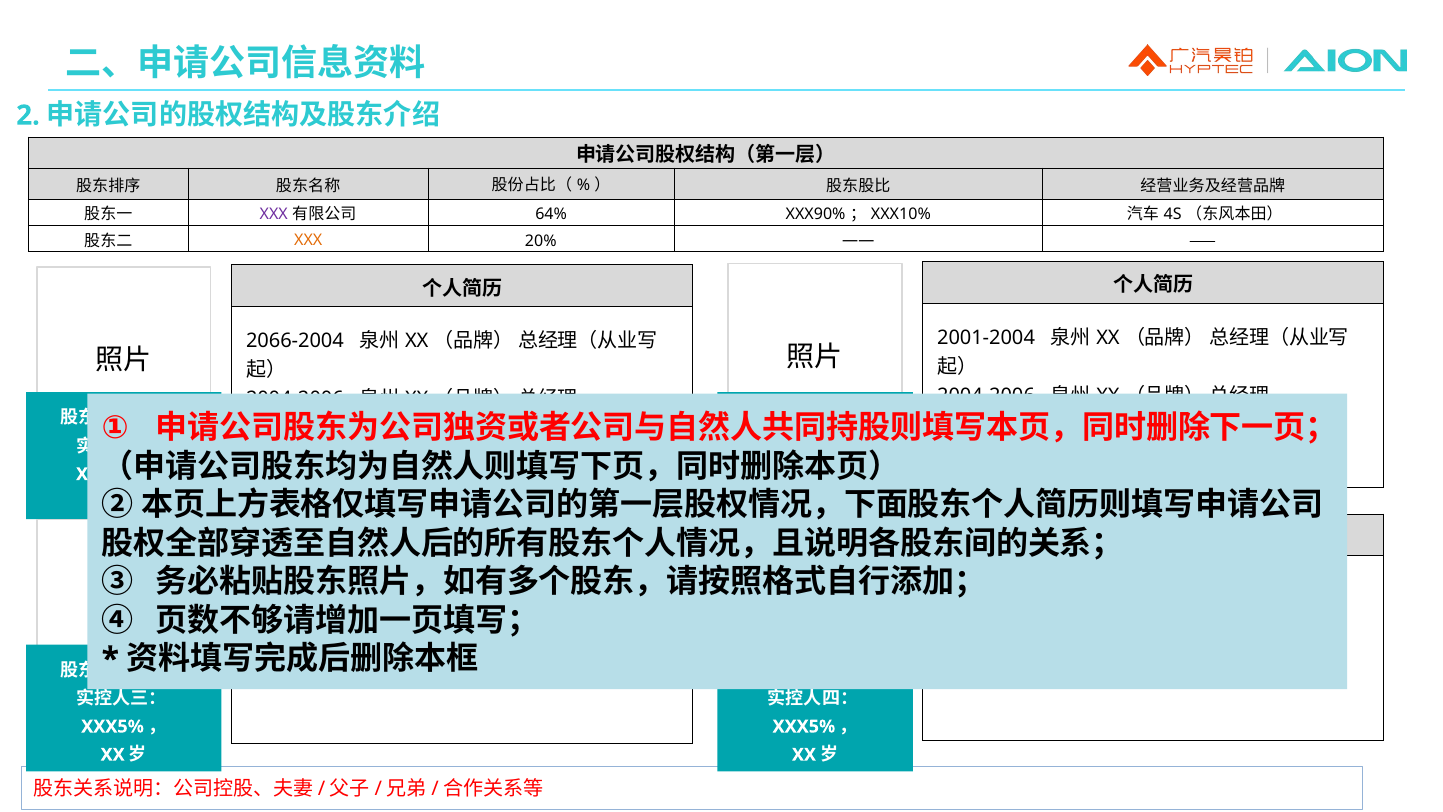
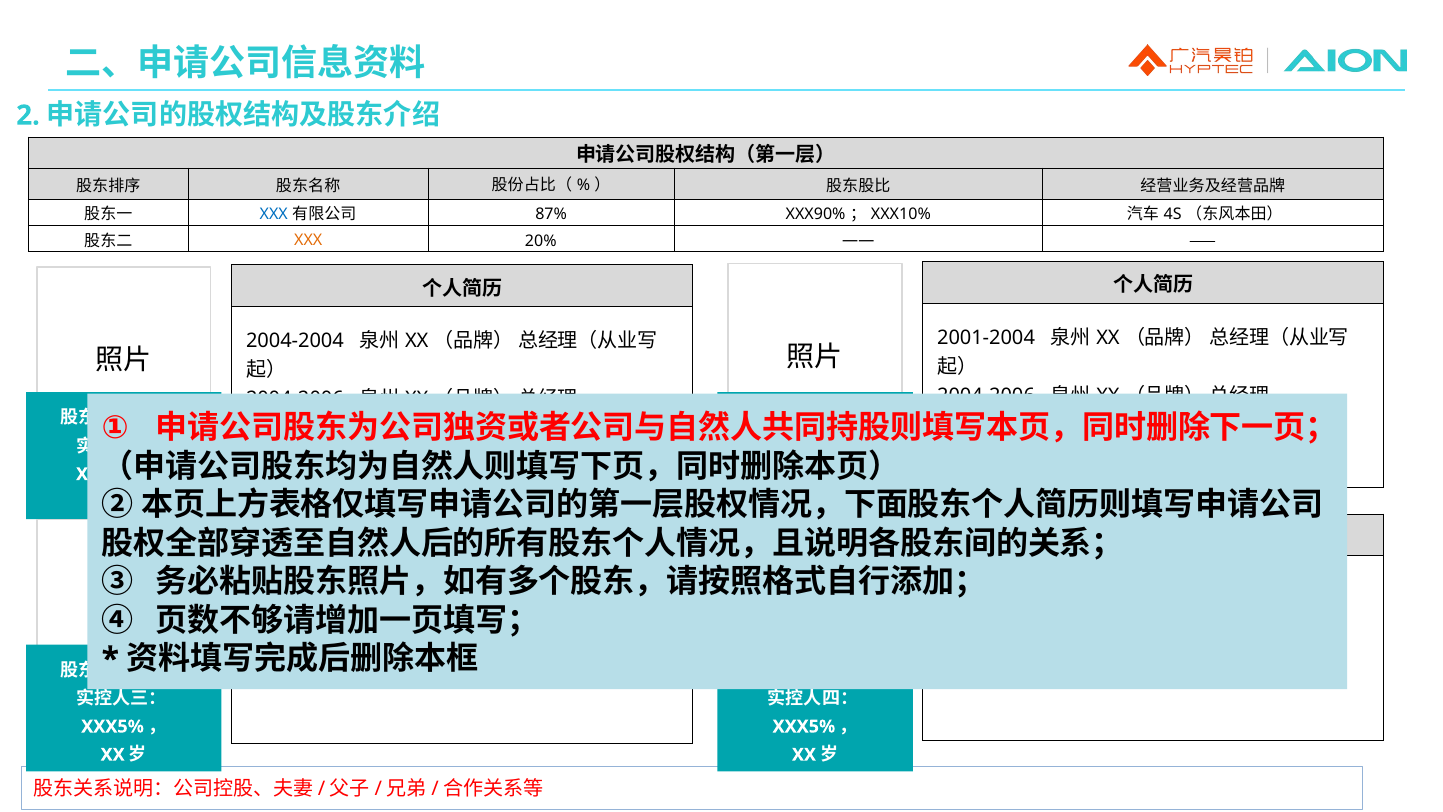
XXX at (274, 215) colour: purple -> blue
64%: 64% -> 87%
2066-2004: 2066-2004 -> 2004-2004
